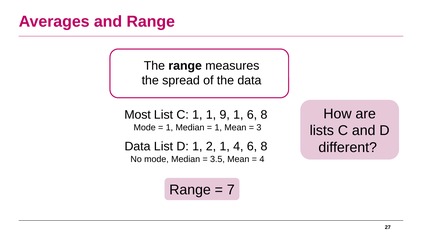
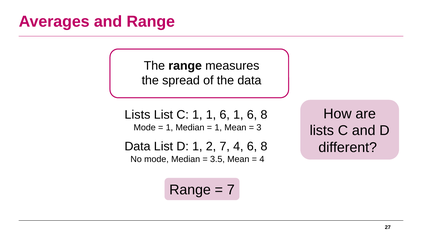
Most at (138, 115): Most -> Lists
1 1 9: 9 -> 6
2 1: 1 -> 7
